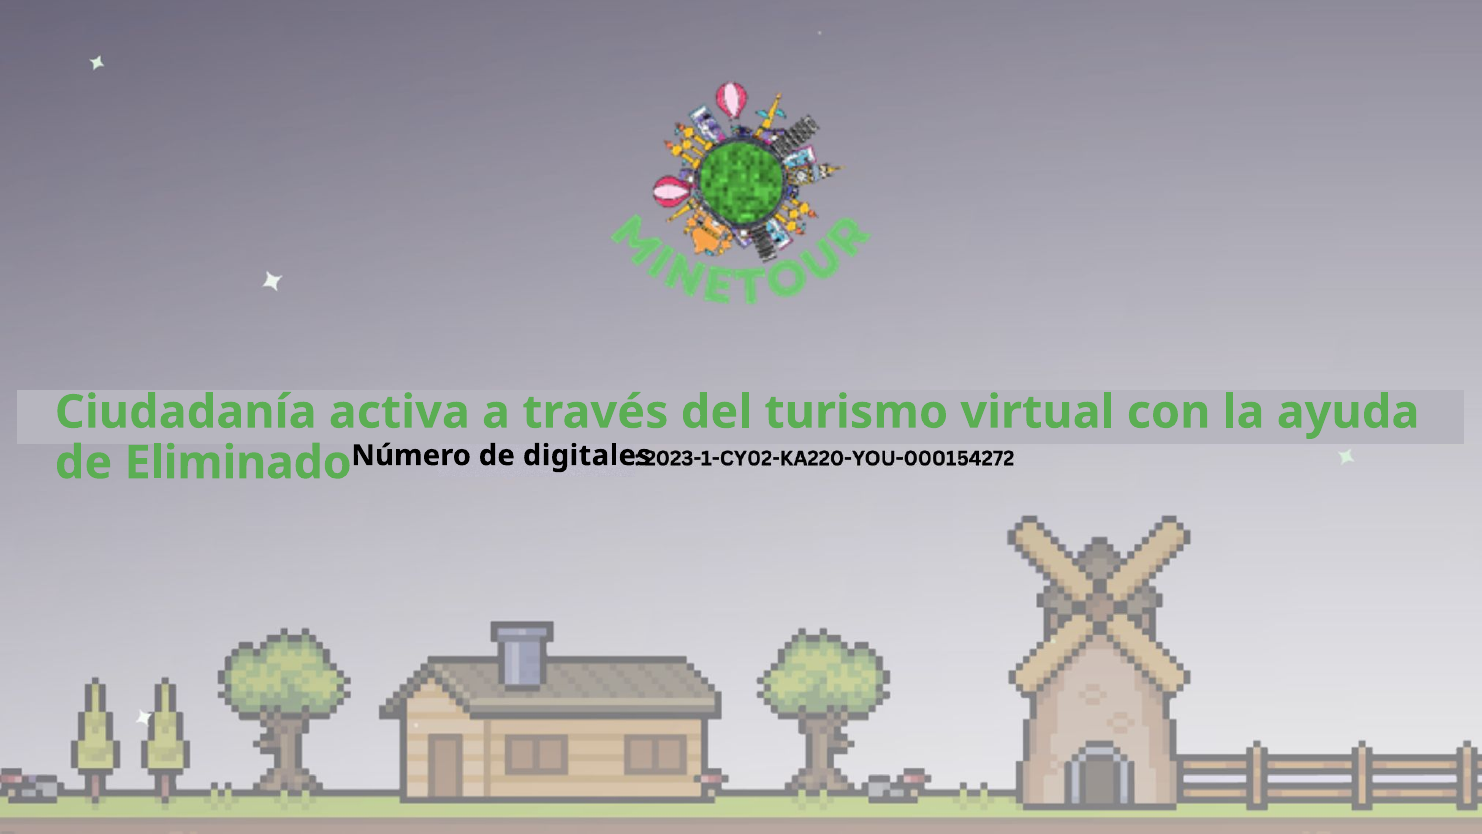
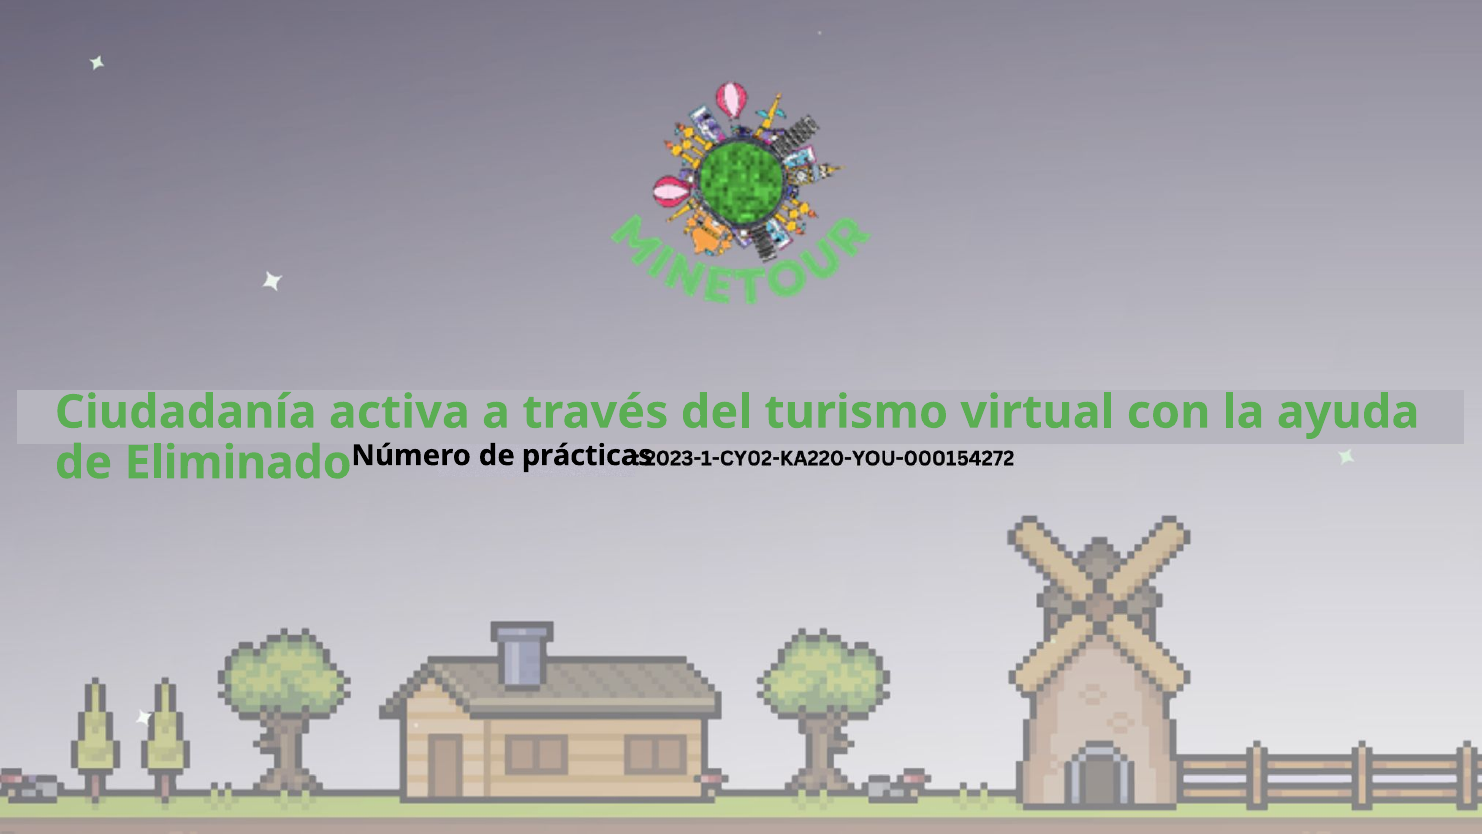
digitales: digitales -> prácticas
